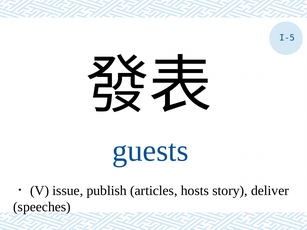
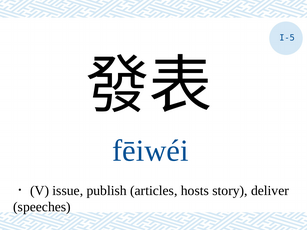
guests: guests -> fēiwéi
